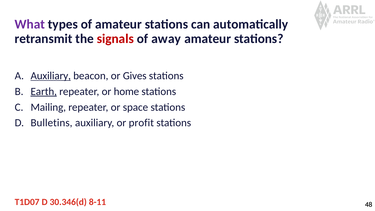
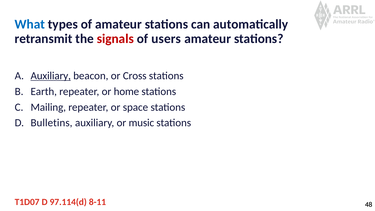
What colour: purple -> blue
away: away -> users
Gives: Gives -> Cross
Earth underline: present -> none
profit: profit -> music
30.346(d: 30.346(d -> 97.114(d
